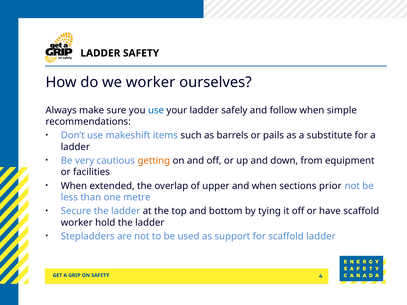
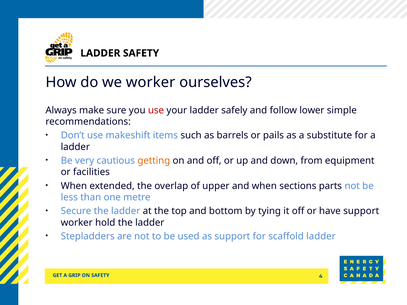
use at (156, 110) colour: blue -> red
follow when: when -> lower
prior: prior -> parts
have scaffold: scaffold -> support
